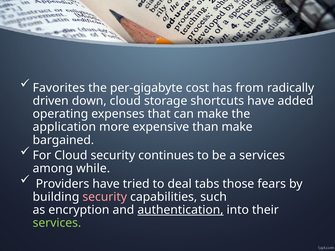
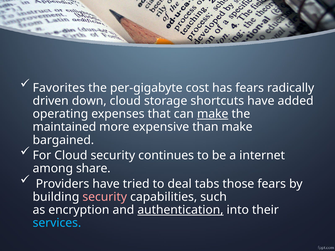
has from: from -> fears
make at (213, 114) underline: none -> present
application: application -> maintained
a services: services -> internet
while: while -> share
services at (57, 223) colour: light green -> light blue
